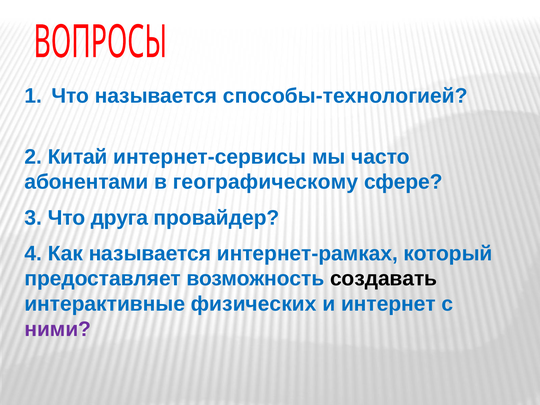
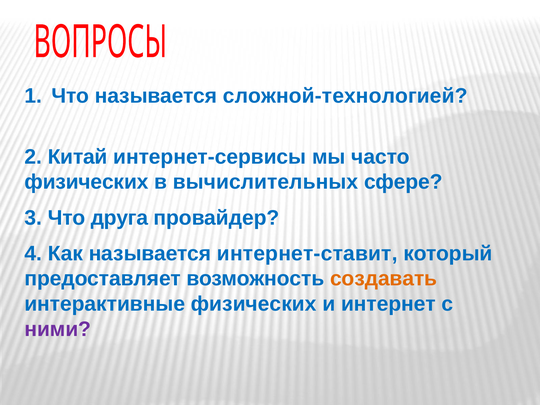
способы-технологией: способы-технологией -> сложной-технологией
абонентами at (86, 182): абонентами -> физических
географическому: географическому -> вычислительных
интернет-рамках: интернет-рамках -> интернет-ставит
создавать colour: black -> orange
